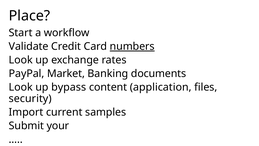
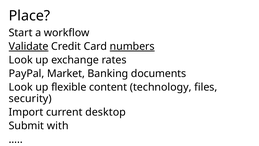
Validate underline: none -> present
bypass: bypass -> flexible
application: application -> technology
samples: samples -> desktop
your: your -> with
